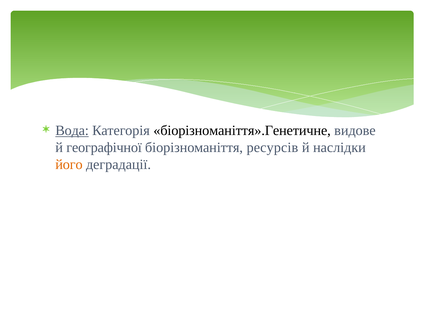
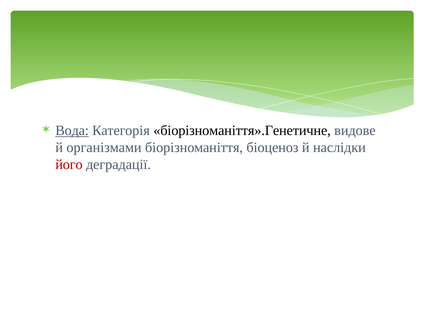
географічної: географічної -> організмами
ресурсів: ресурсів -> біоценоз
його colour: orange -> red
